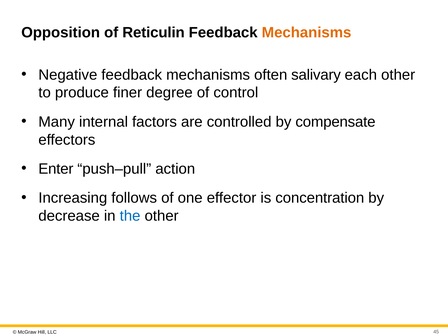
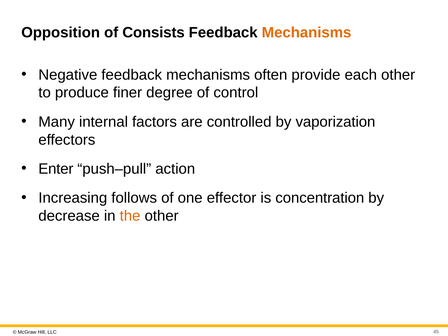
Reticulin: Reticulin -> Consists
salivary: salivary -> provide
compensate: compensate -> vaporization
the colour: blue -> orange
